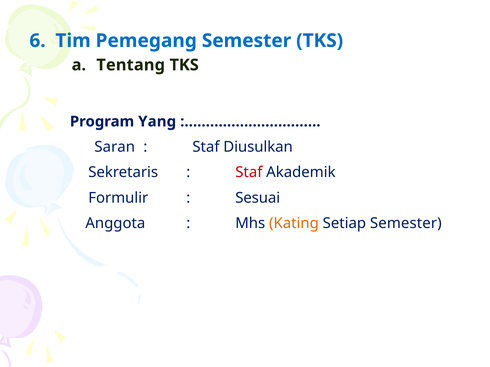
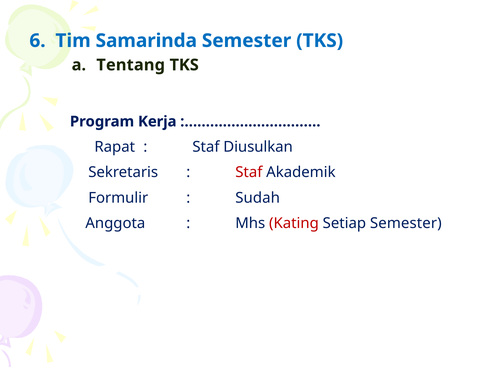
Pemegang: Pemegang -> Samarinda
Yang: Yang -> Kerja
Saran: Saran -> Rapat
Sesuai: Sesuai -> Sudah
Kating colour: orange -> red
